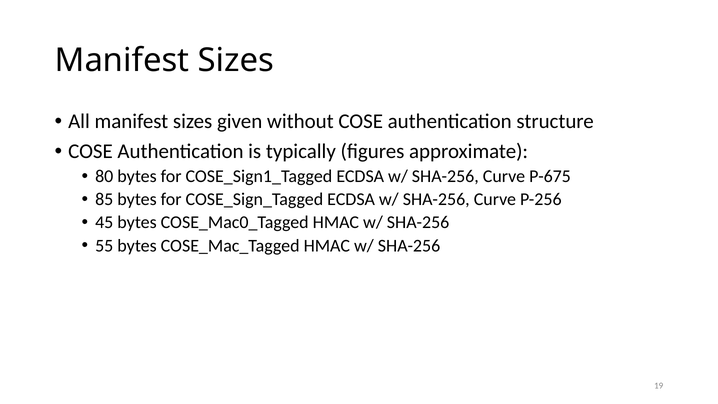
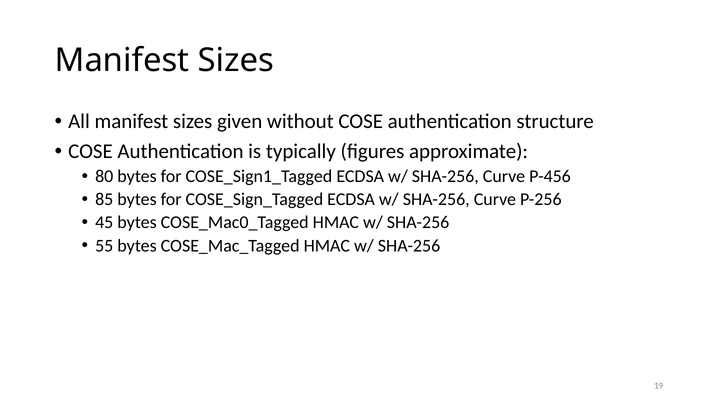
P-675: P-675 -> P-456
